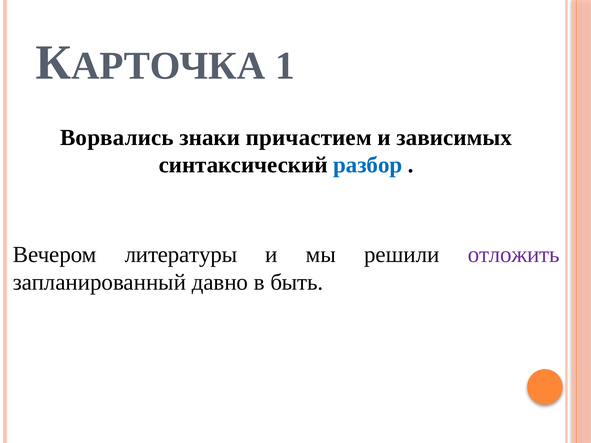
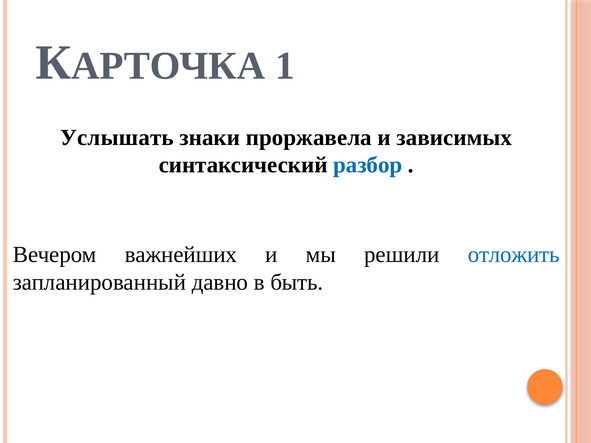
Ворвались: Ворвались -> Услышать
причастием: причастием -> проржавела
литературы: литературы -> важнейших
отложить colour: purple -> blue
